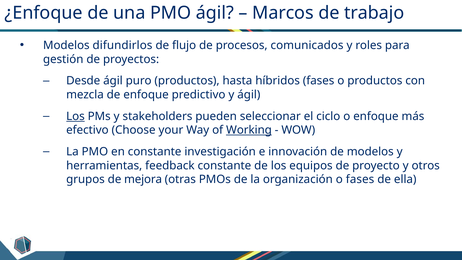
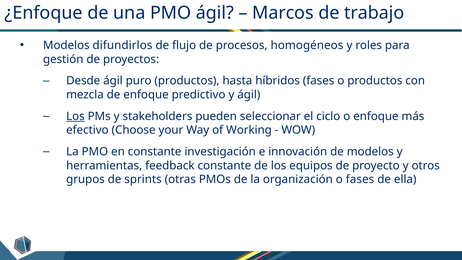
comunicados: comunicados -> homogéneos
Working underline: present -> none
mejora: mejora -> sprints
